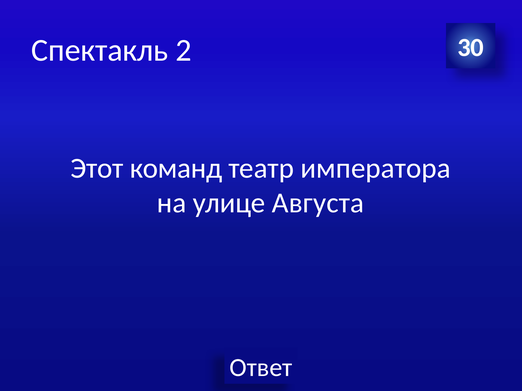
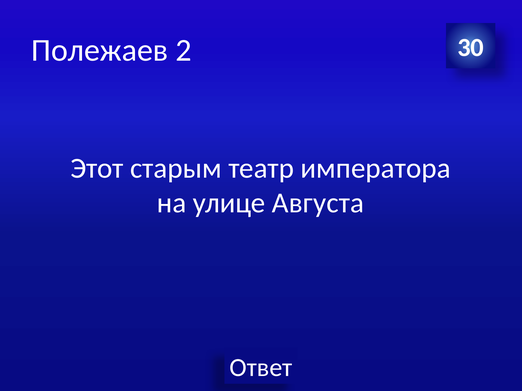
Спектакль: Спектакль -> Полежаев
команд: команд -> старым
